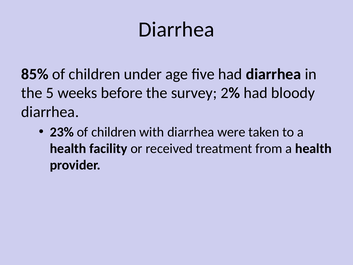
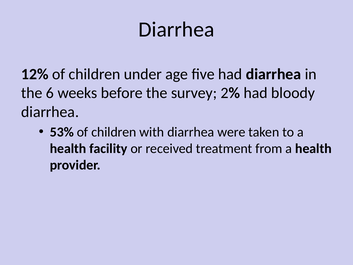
85%: 85% -> 12%
5: 5 -> 6
23%: 23% -> 53%
